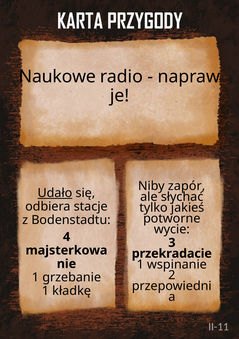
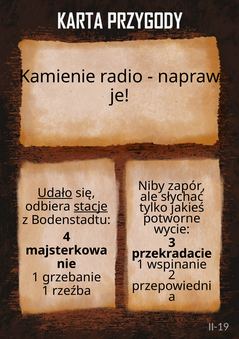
Naukowe: Naukowe -> Kamienie
stacje underline: none -> present
kładkę: kładkę -> rzeźba
II-11: II-11 -> II-19
